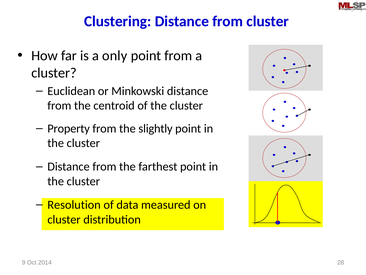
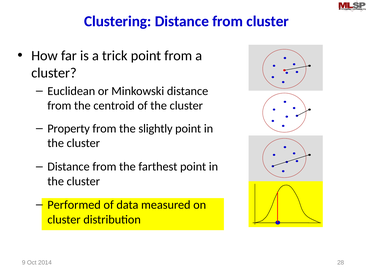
only: only -> trick
Resolution: Resolution -> Performed
